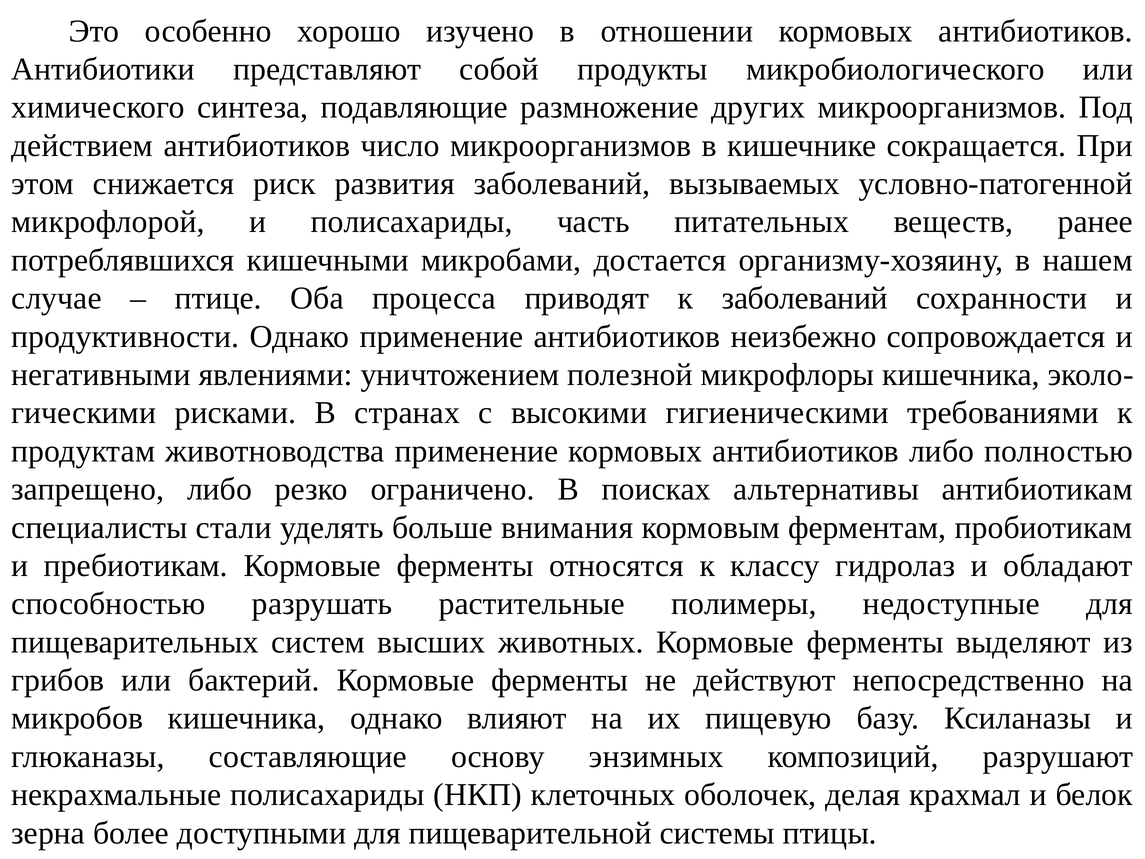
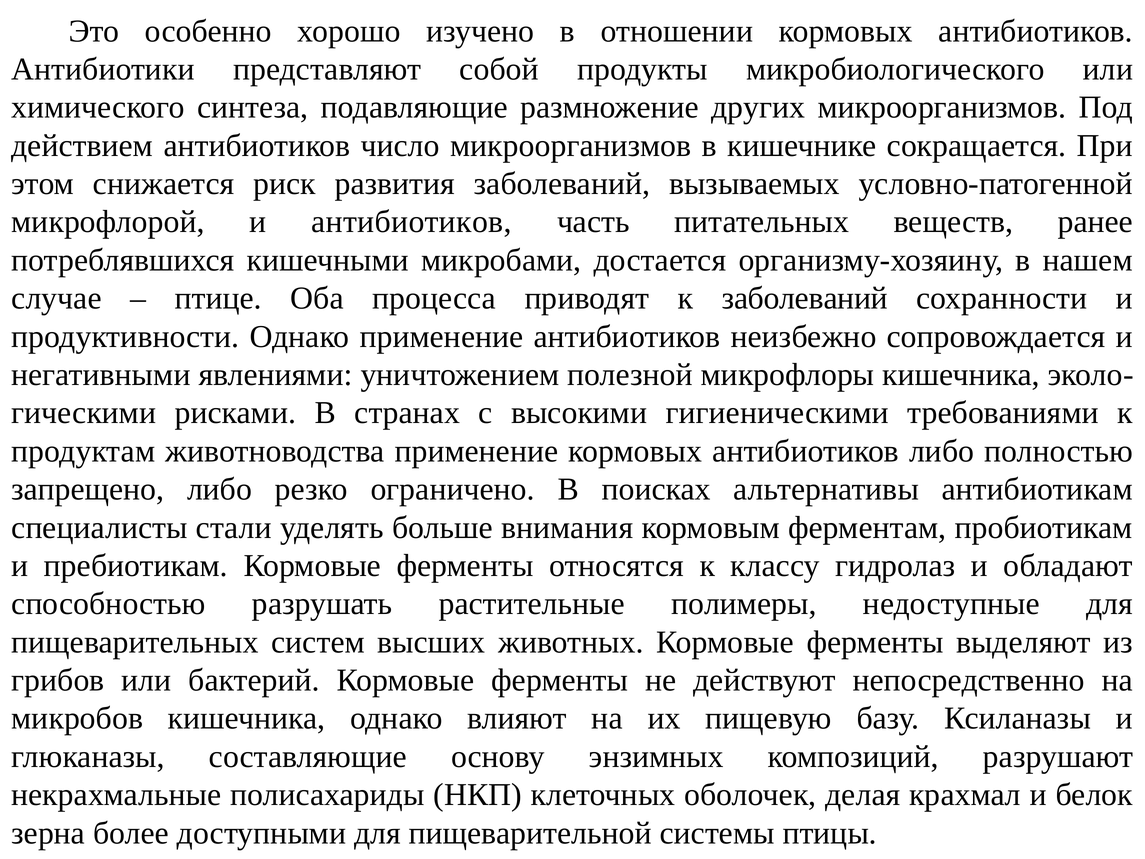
и полисахариды: полисахариды -> антибиотиков
